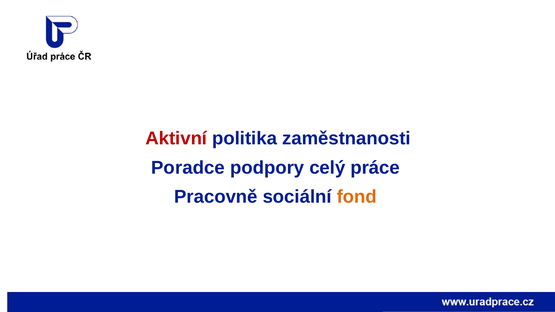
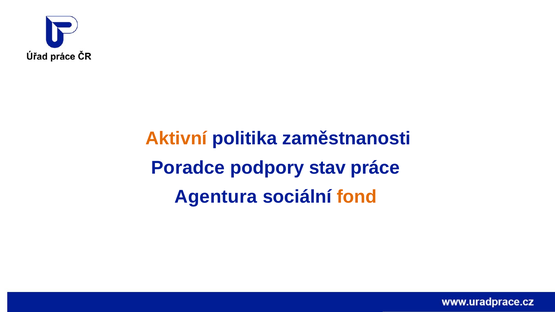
Aktivní colour: red -> orange
celý: celý -> stav
Pracovně: Pracovně -> Agentura
